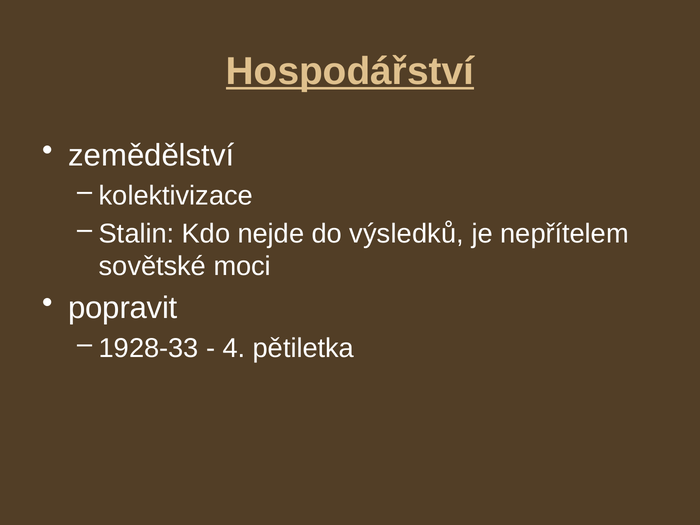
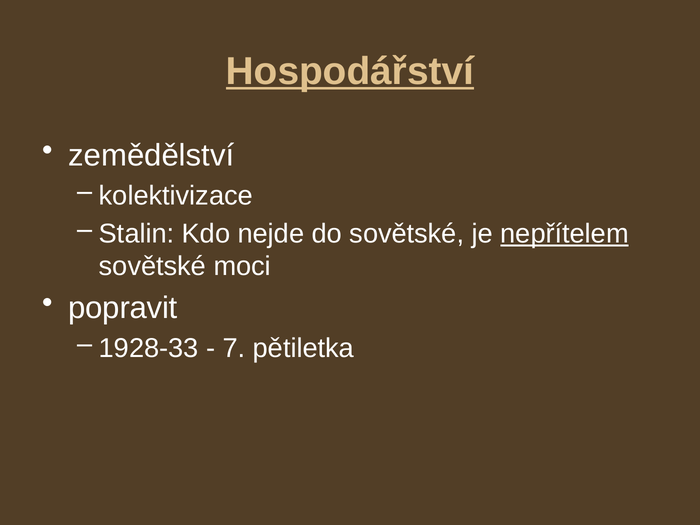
do výsledků: výsledků -> sovětské
nepřítelem underline: none -> present
4: 4 -> 7
